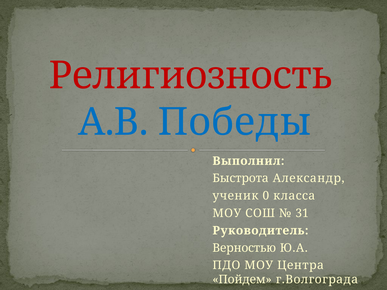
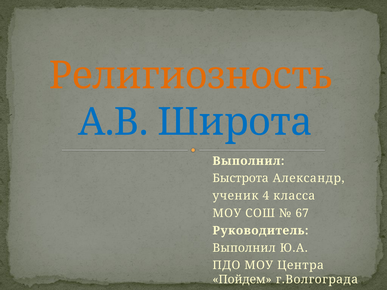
Религиозность colour: red -> orange
Победы: Победы -> Широта
0: 0 -> 4
31: 31 -> 67
Верностью at (244, 248): Верностью -> Выполнил
